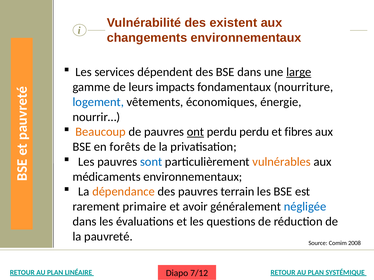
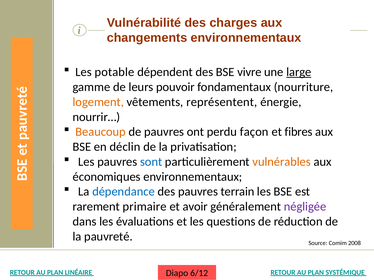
existent: existent -> charges
services: services -> potable
BSE dans: dans -> vivre
impacts: impacts -> pouvoir
logement colour: blue -> orange
économiques: économiques -> représentent
ont underline: present -> none
perdu perdu: perdu -> façon
forêts: forêts -> déclin
médicaments: médicaments -> économiques
dépendance colour: orange -> blue
négligée colour: blue -> purple
7/12: 7/12 -> 6/12
